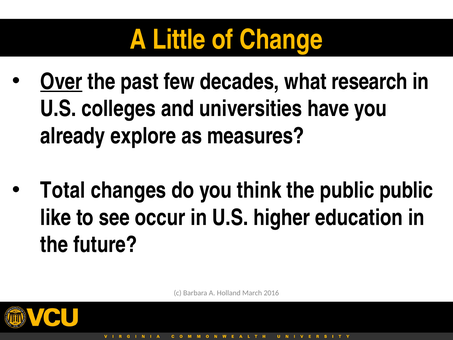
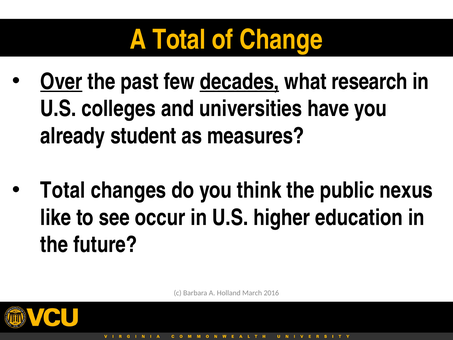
A Little: Little -> Total
decades underline: none -> present
explore: explore -> student
public public: public -> nexus
